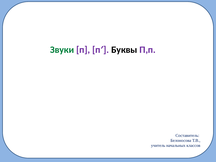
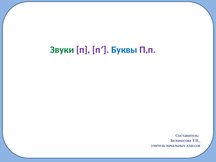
Буквы colour: black -> blue
